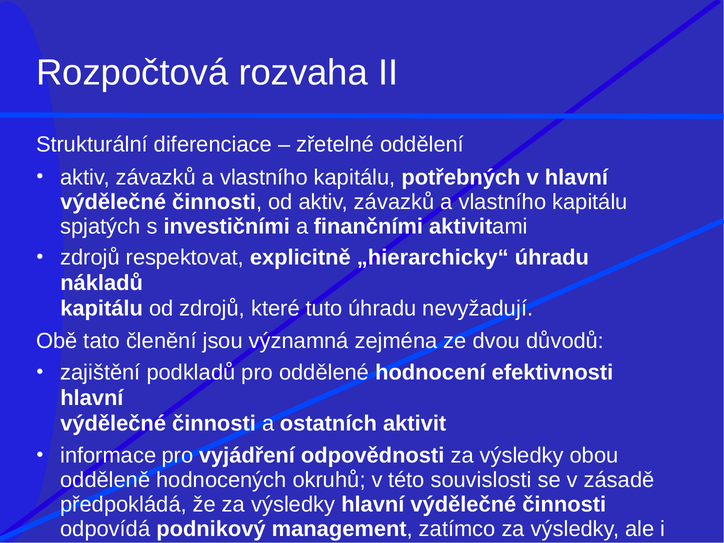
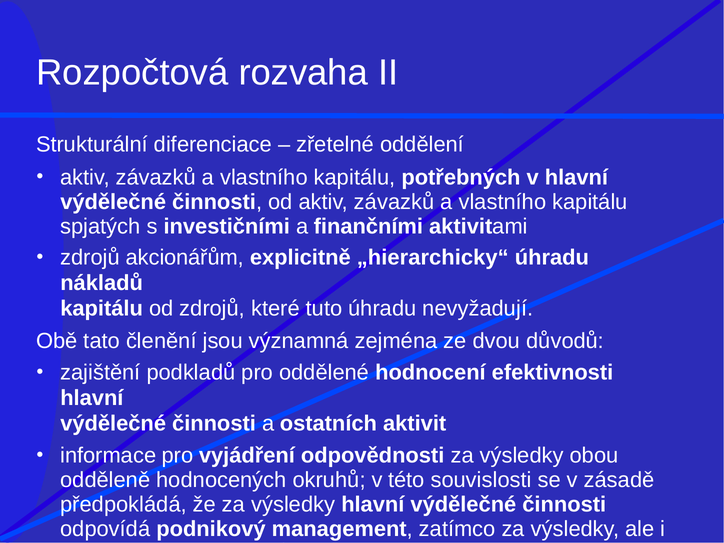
respektovat: respektovat -> akcionářům
